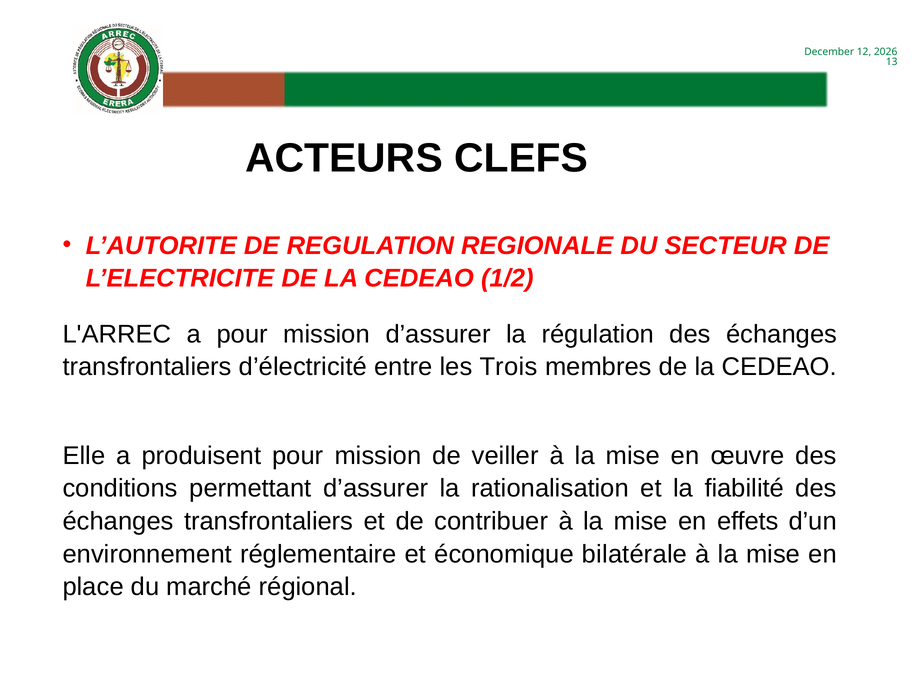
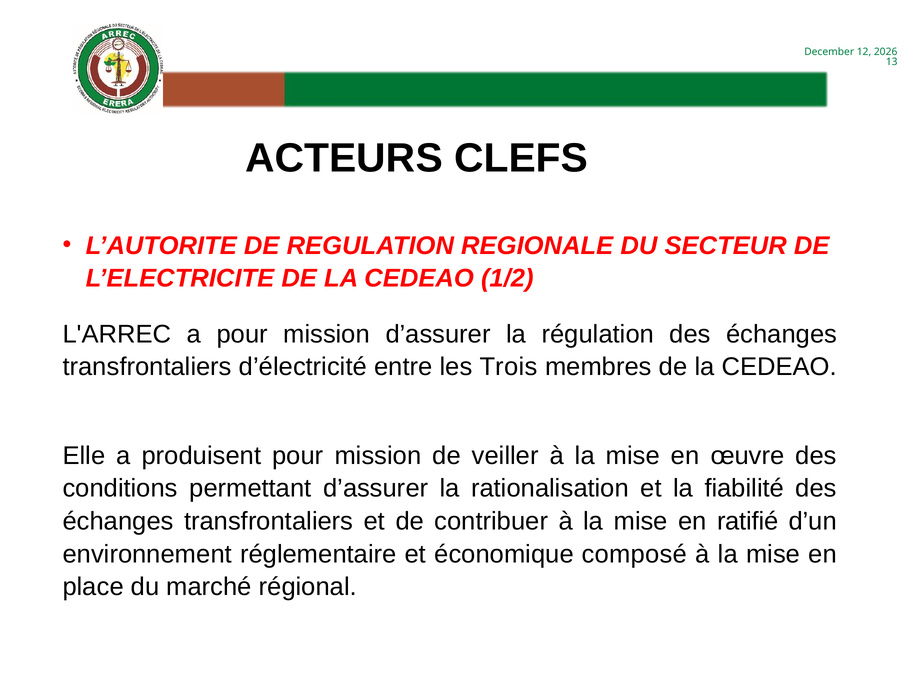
effets: effets -> ratifié
bilatérale: bilatérale -> composé
